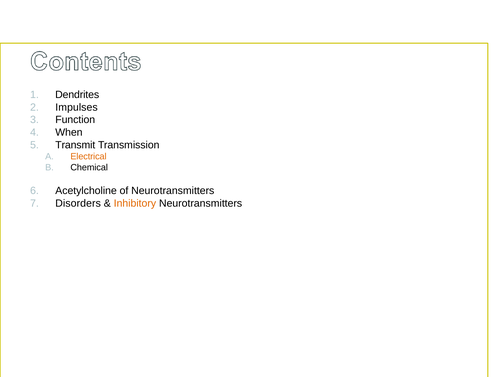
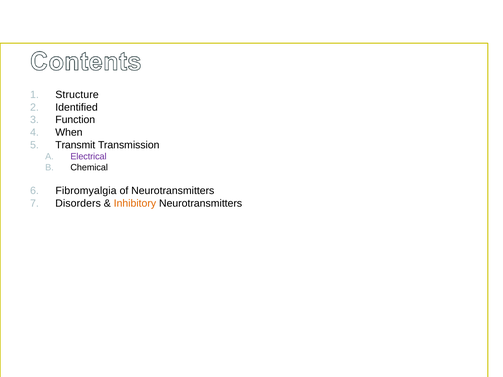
Dendrites: Dendrites -> Structure
Impulses: Impulses -> Identified
Electrical colour: orange -> purple
Acetylcholine: Acetylcholine -> Fibromyalgia
